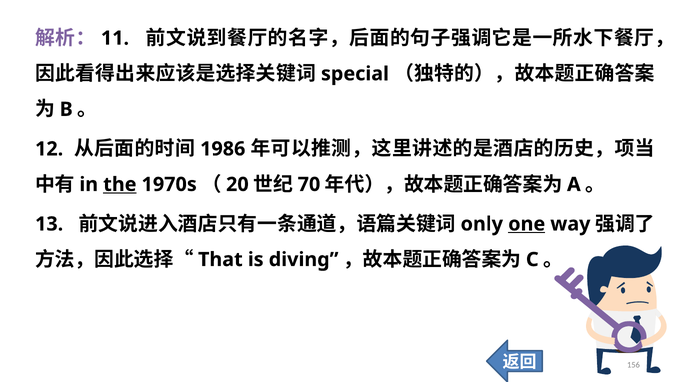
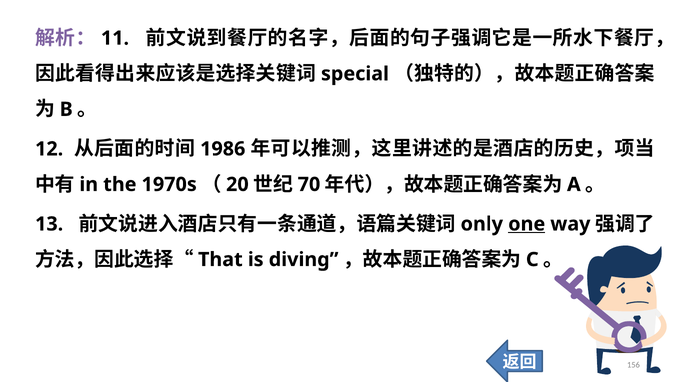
the underline: present -> none
